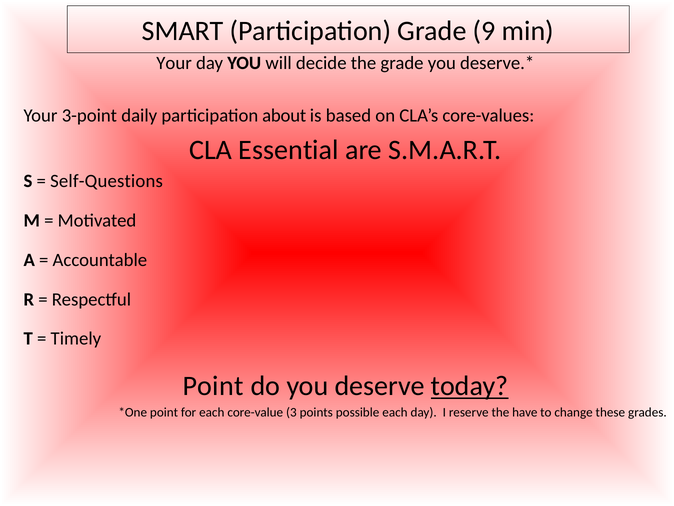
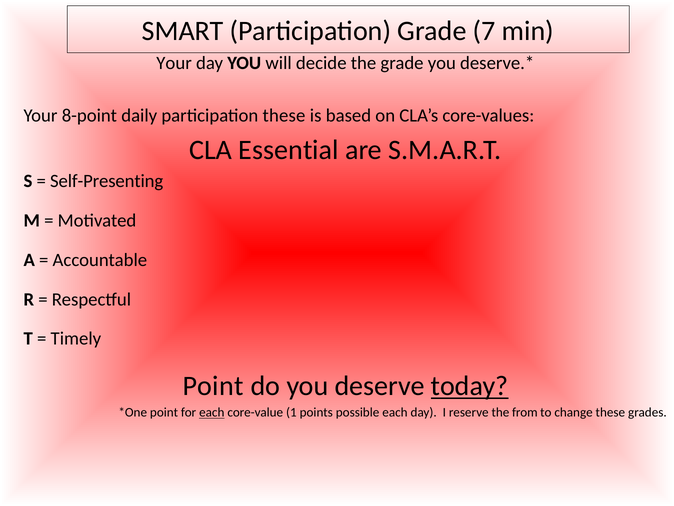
9: 9 -> 7
3-point: 3-point -> 8-point
participation about: about -> these
Self-Questions: Self-Questions -> Self-Presenting
each at (212, 412) underline: none -> present
3: 3 -> 1
have: have -> from
